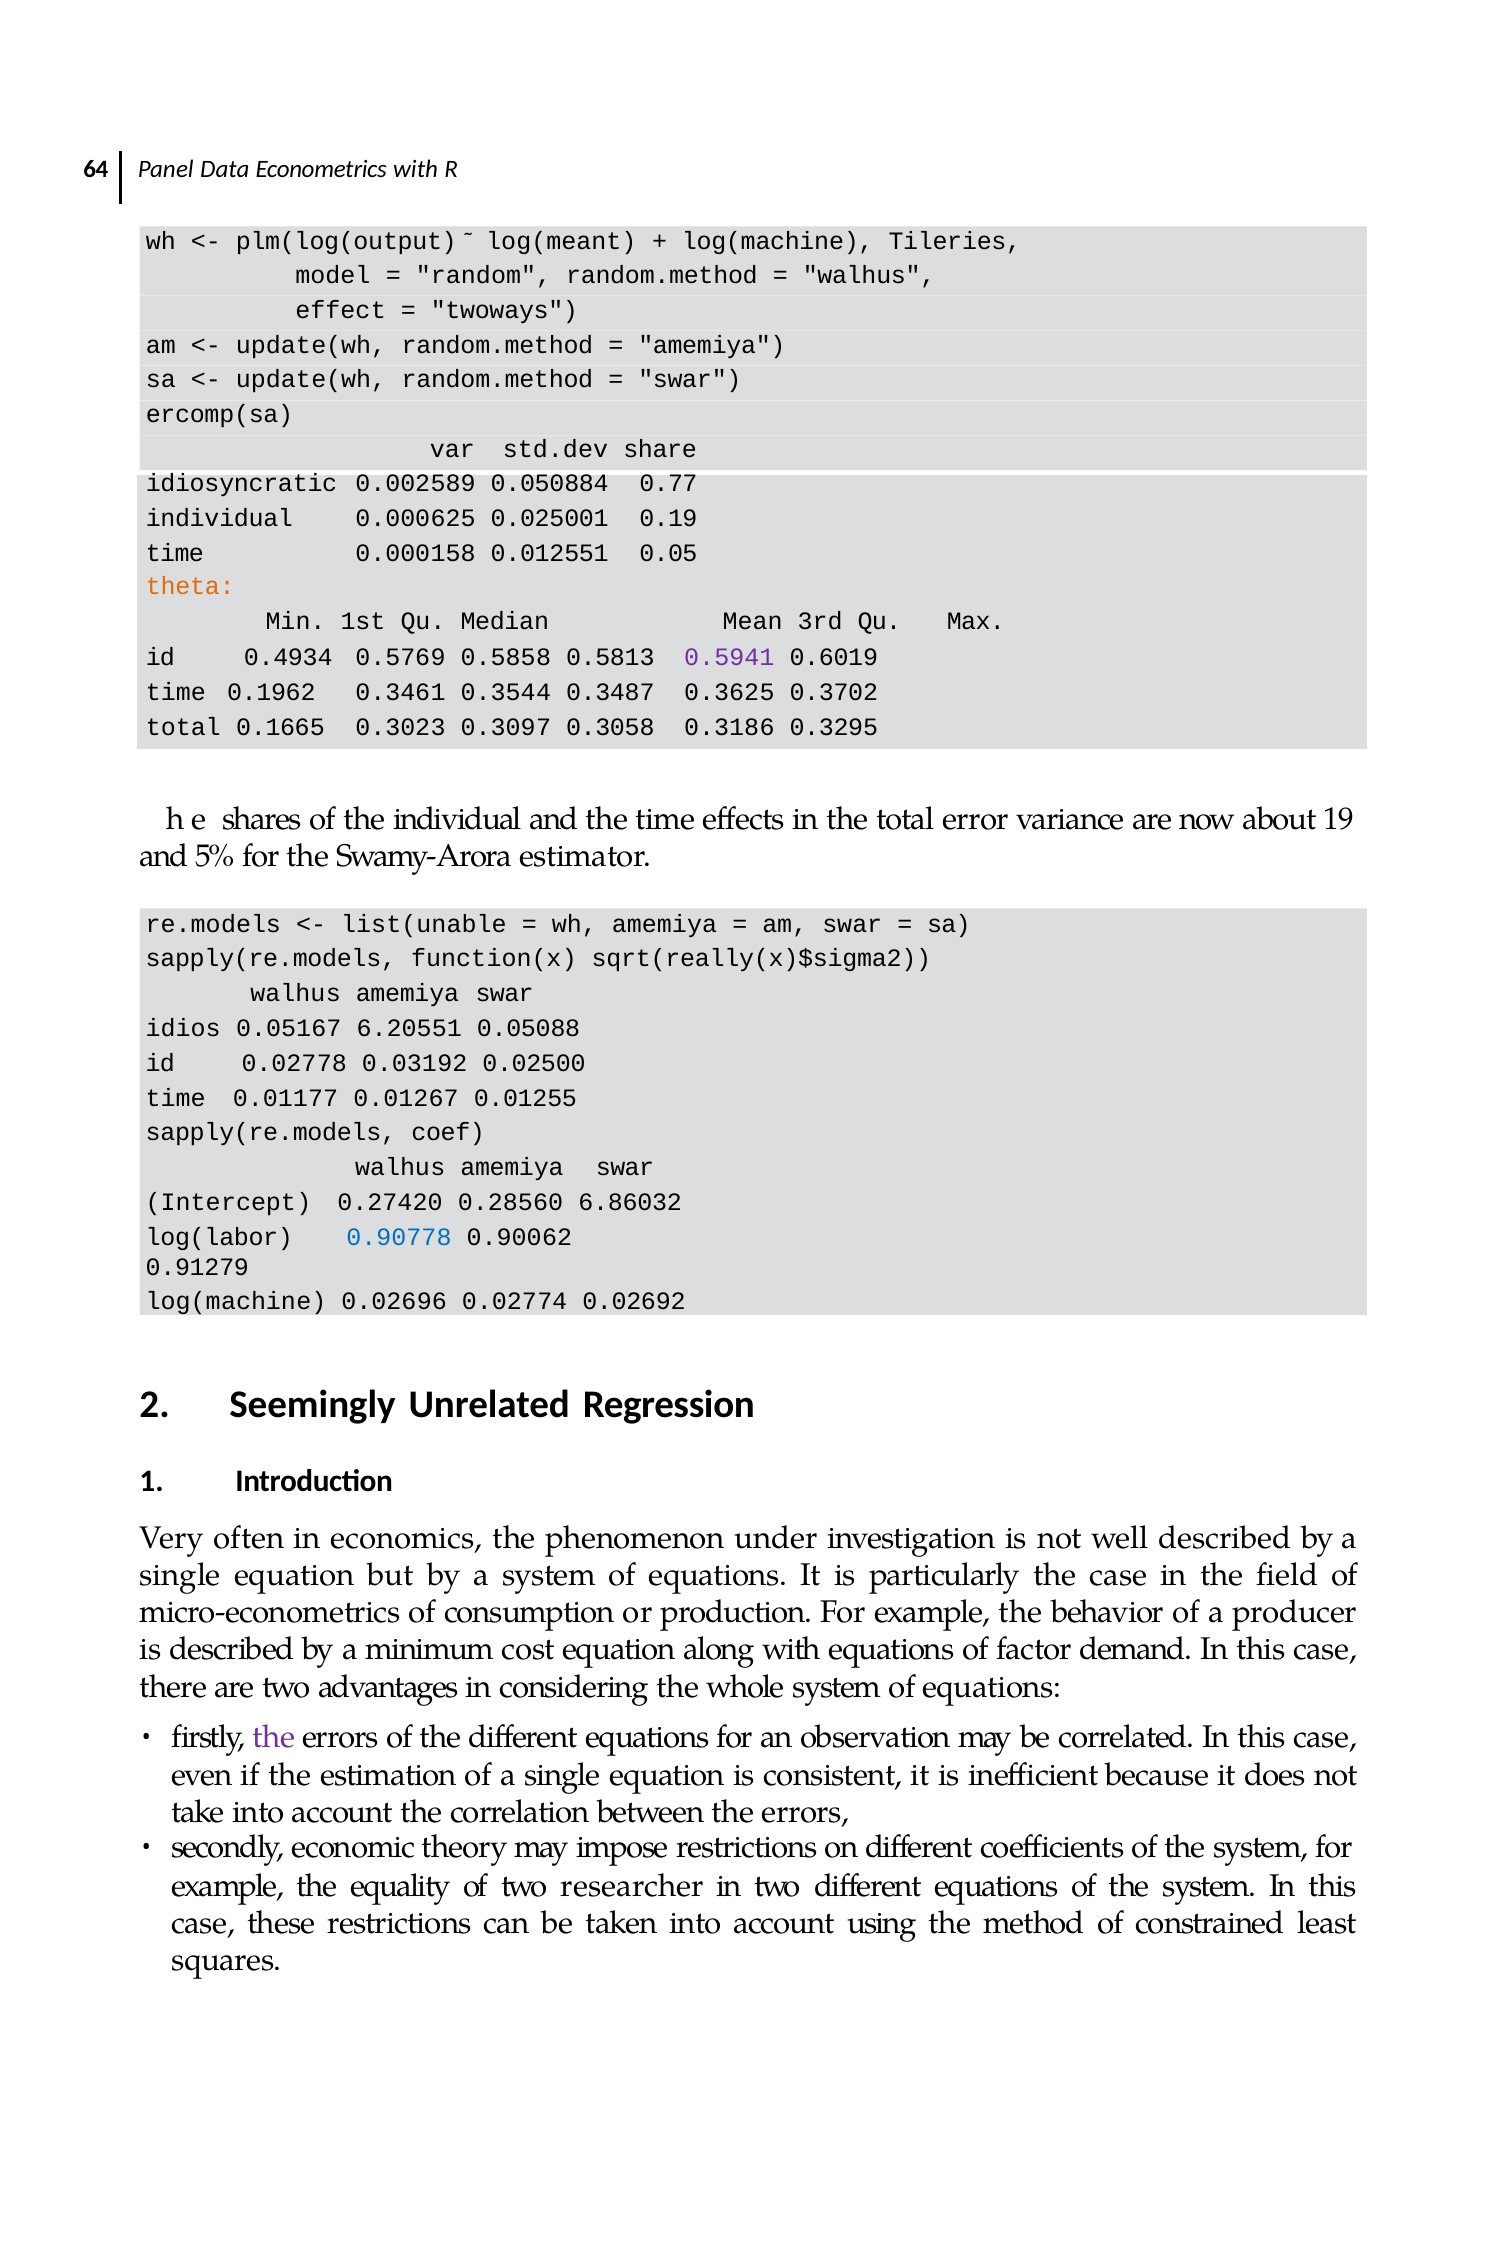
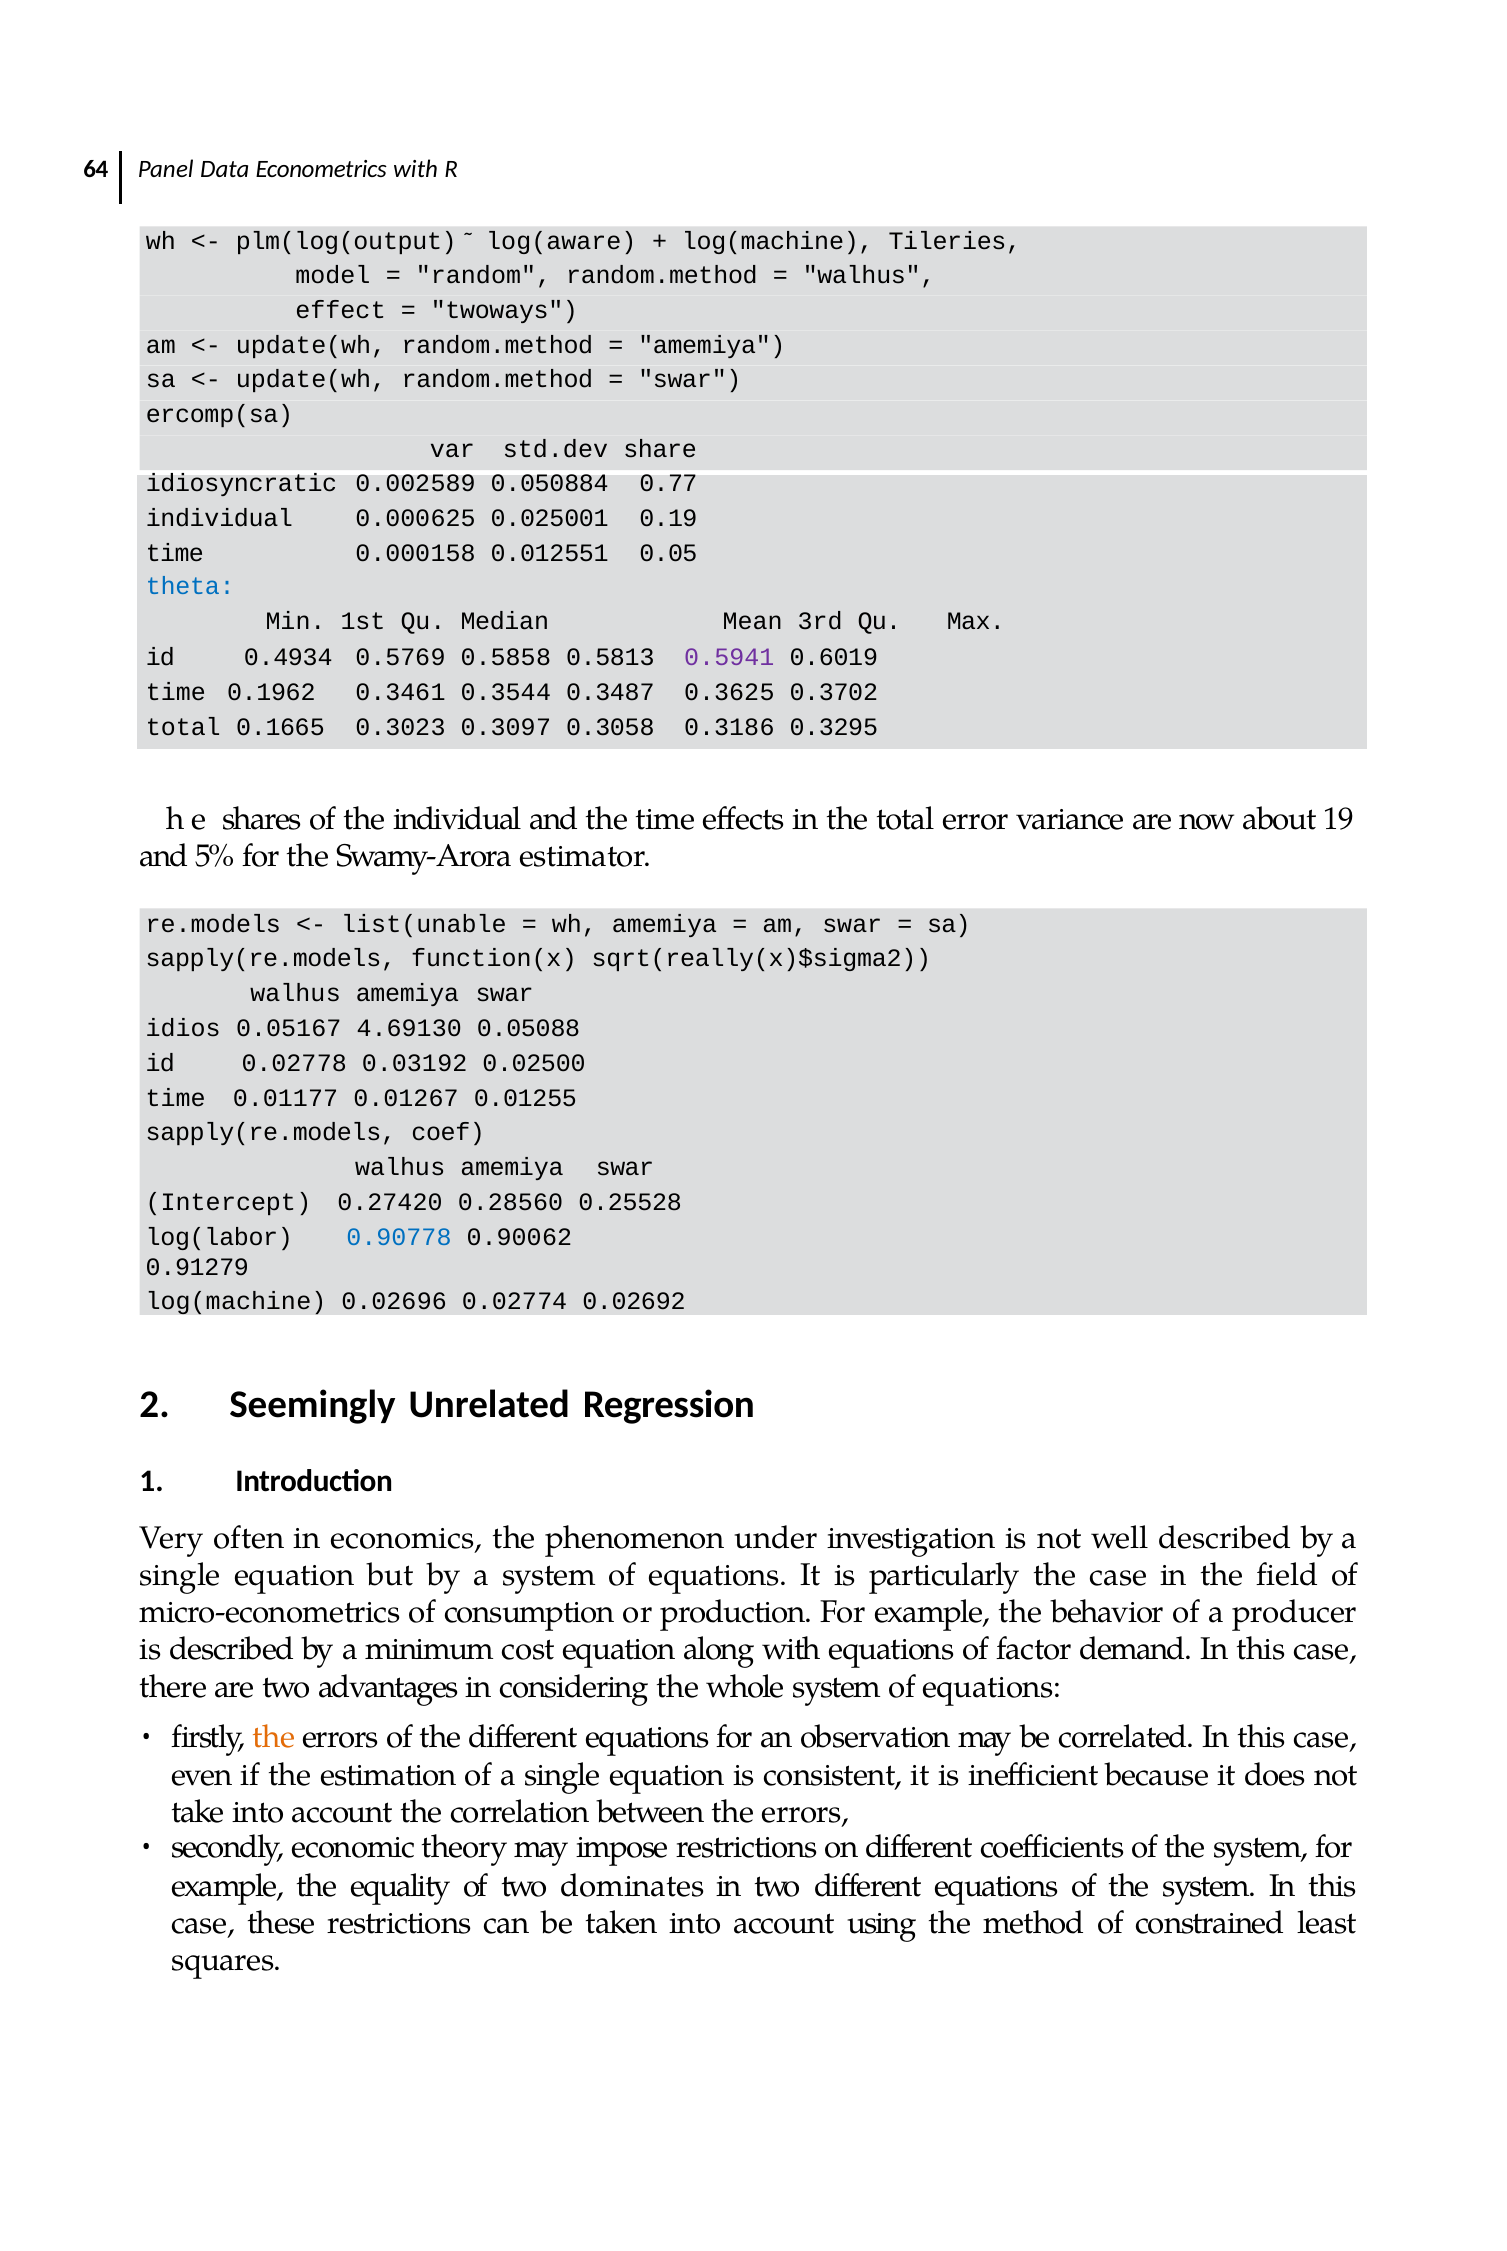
log(meant: log(meant -> log(aware
theta colour: orange -> blue
6.20551: 6.20551 -> 4.69130
6.86032: 6.86032 -> 0.25528
the at (274, 1738) colour: purple -> orange
researcher: researcher -> dominates
